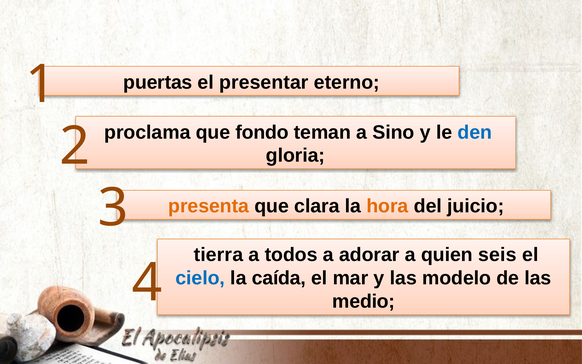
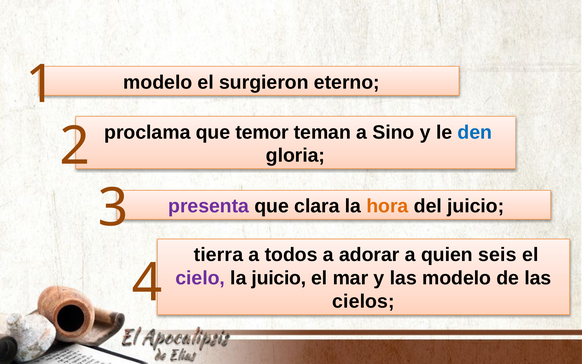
puertas at (158, 82): puertas -> modelo
presentar: presentar -> surgieron
fondo: fondo -> temor
presenta colour: orange -> purple
cielo colour: blue -> purple
la caída: caída -> juicio
medio: medio -> cielos
